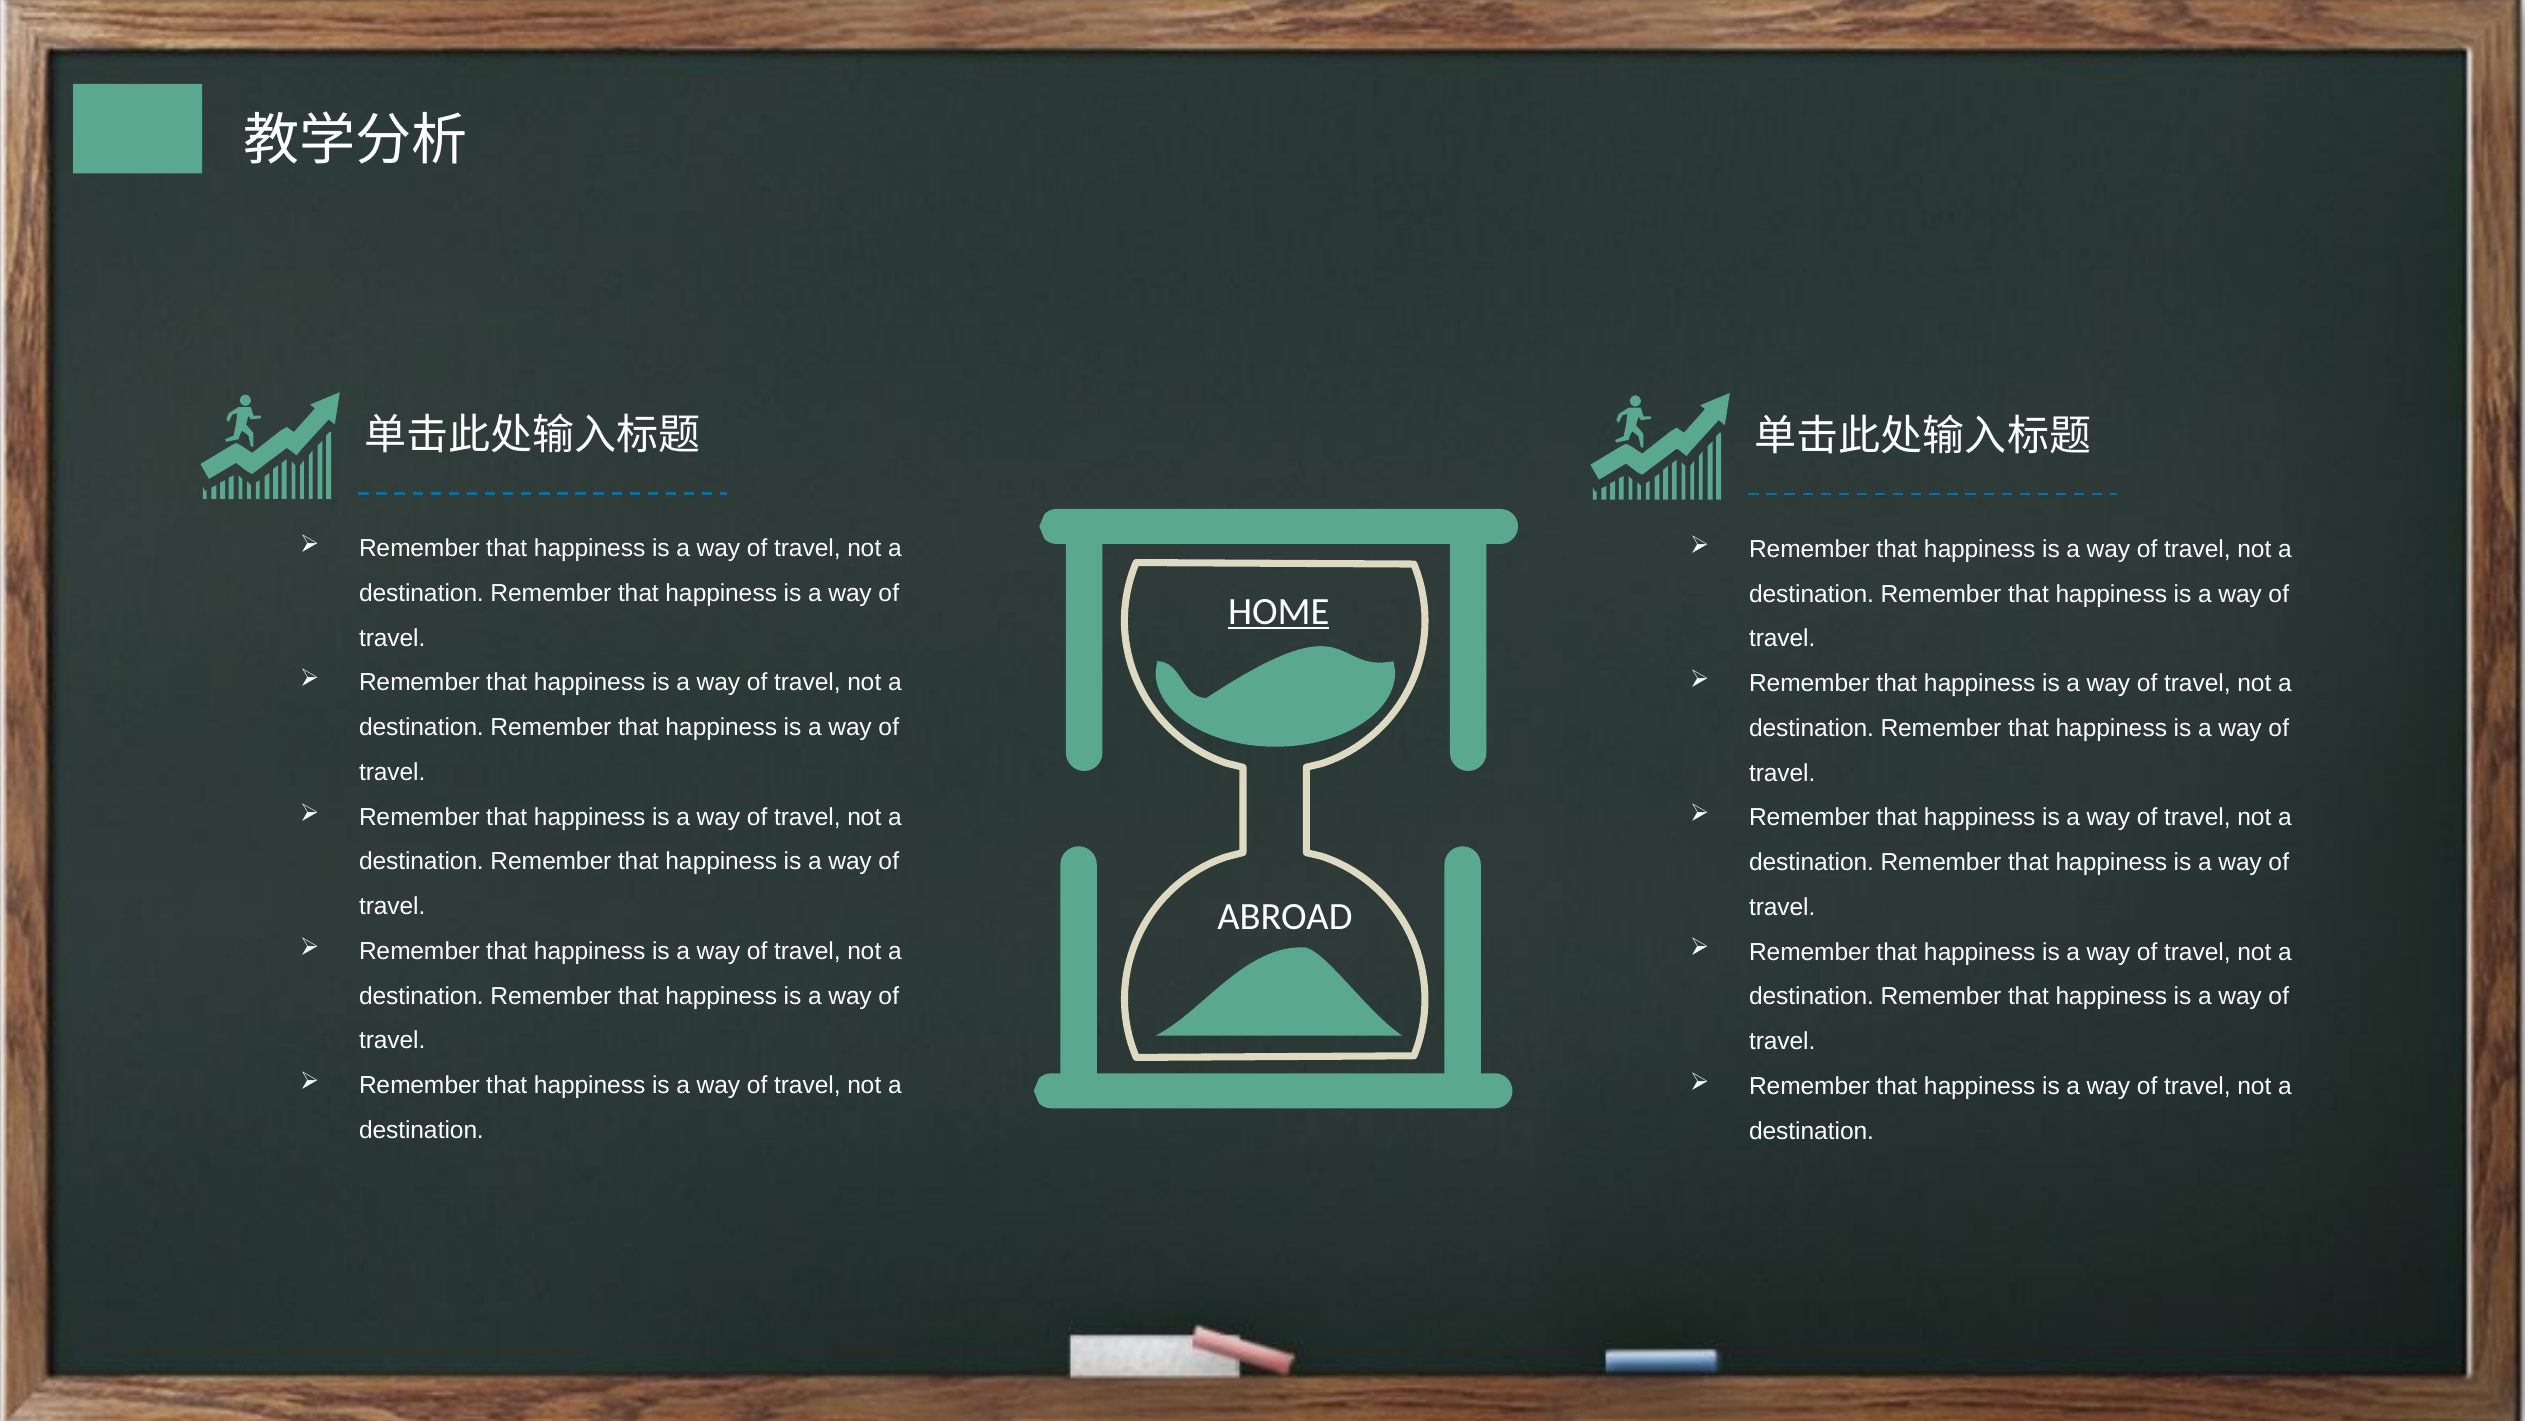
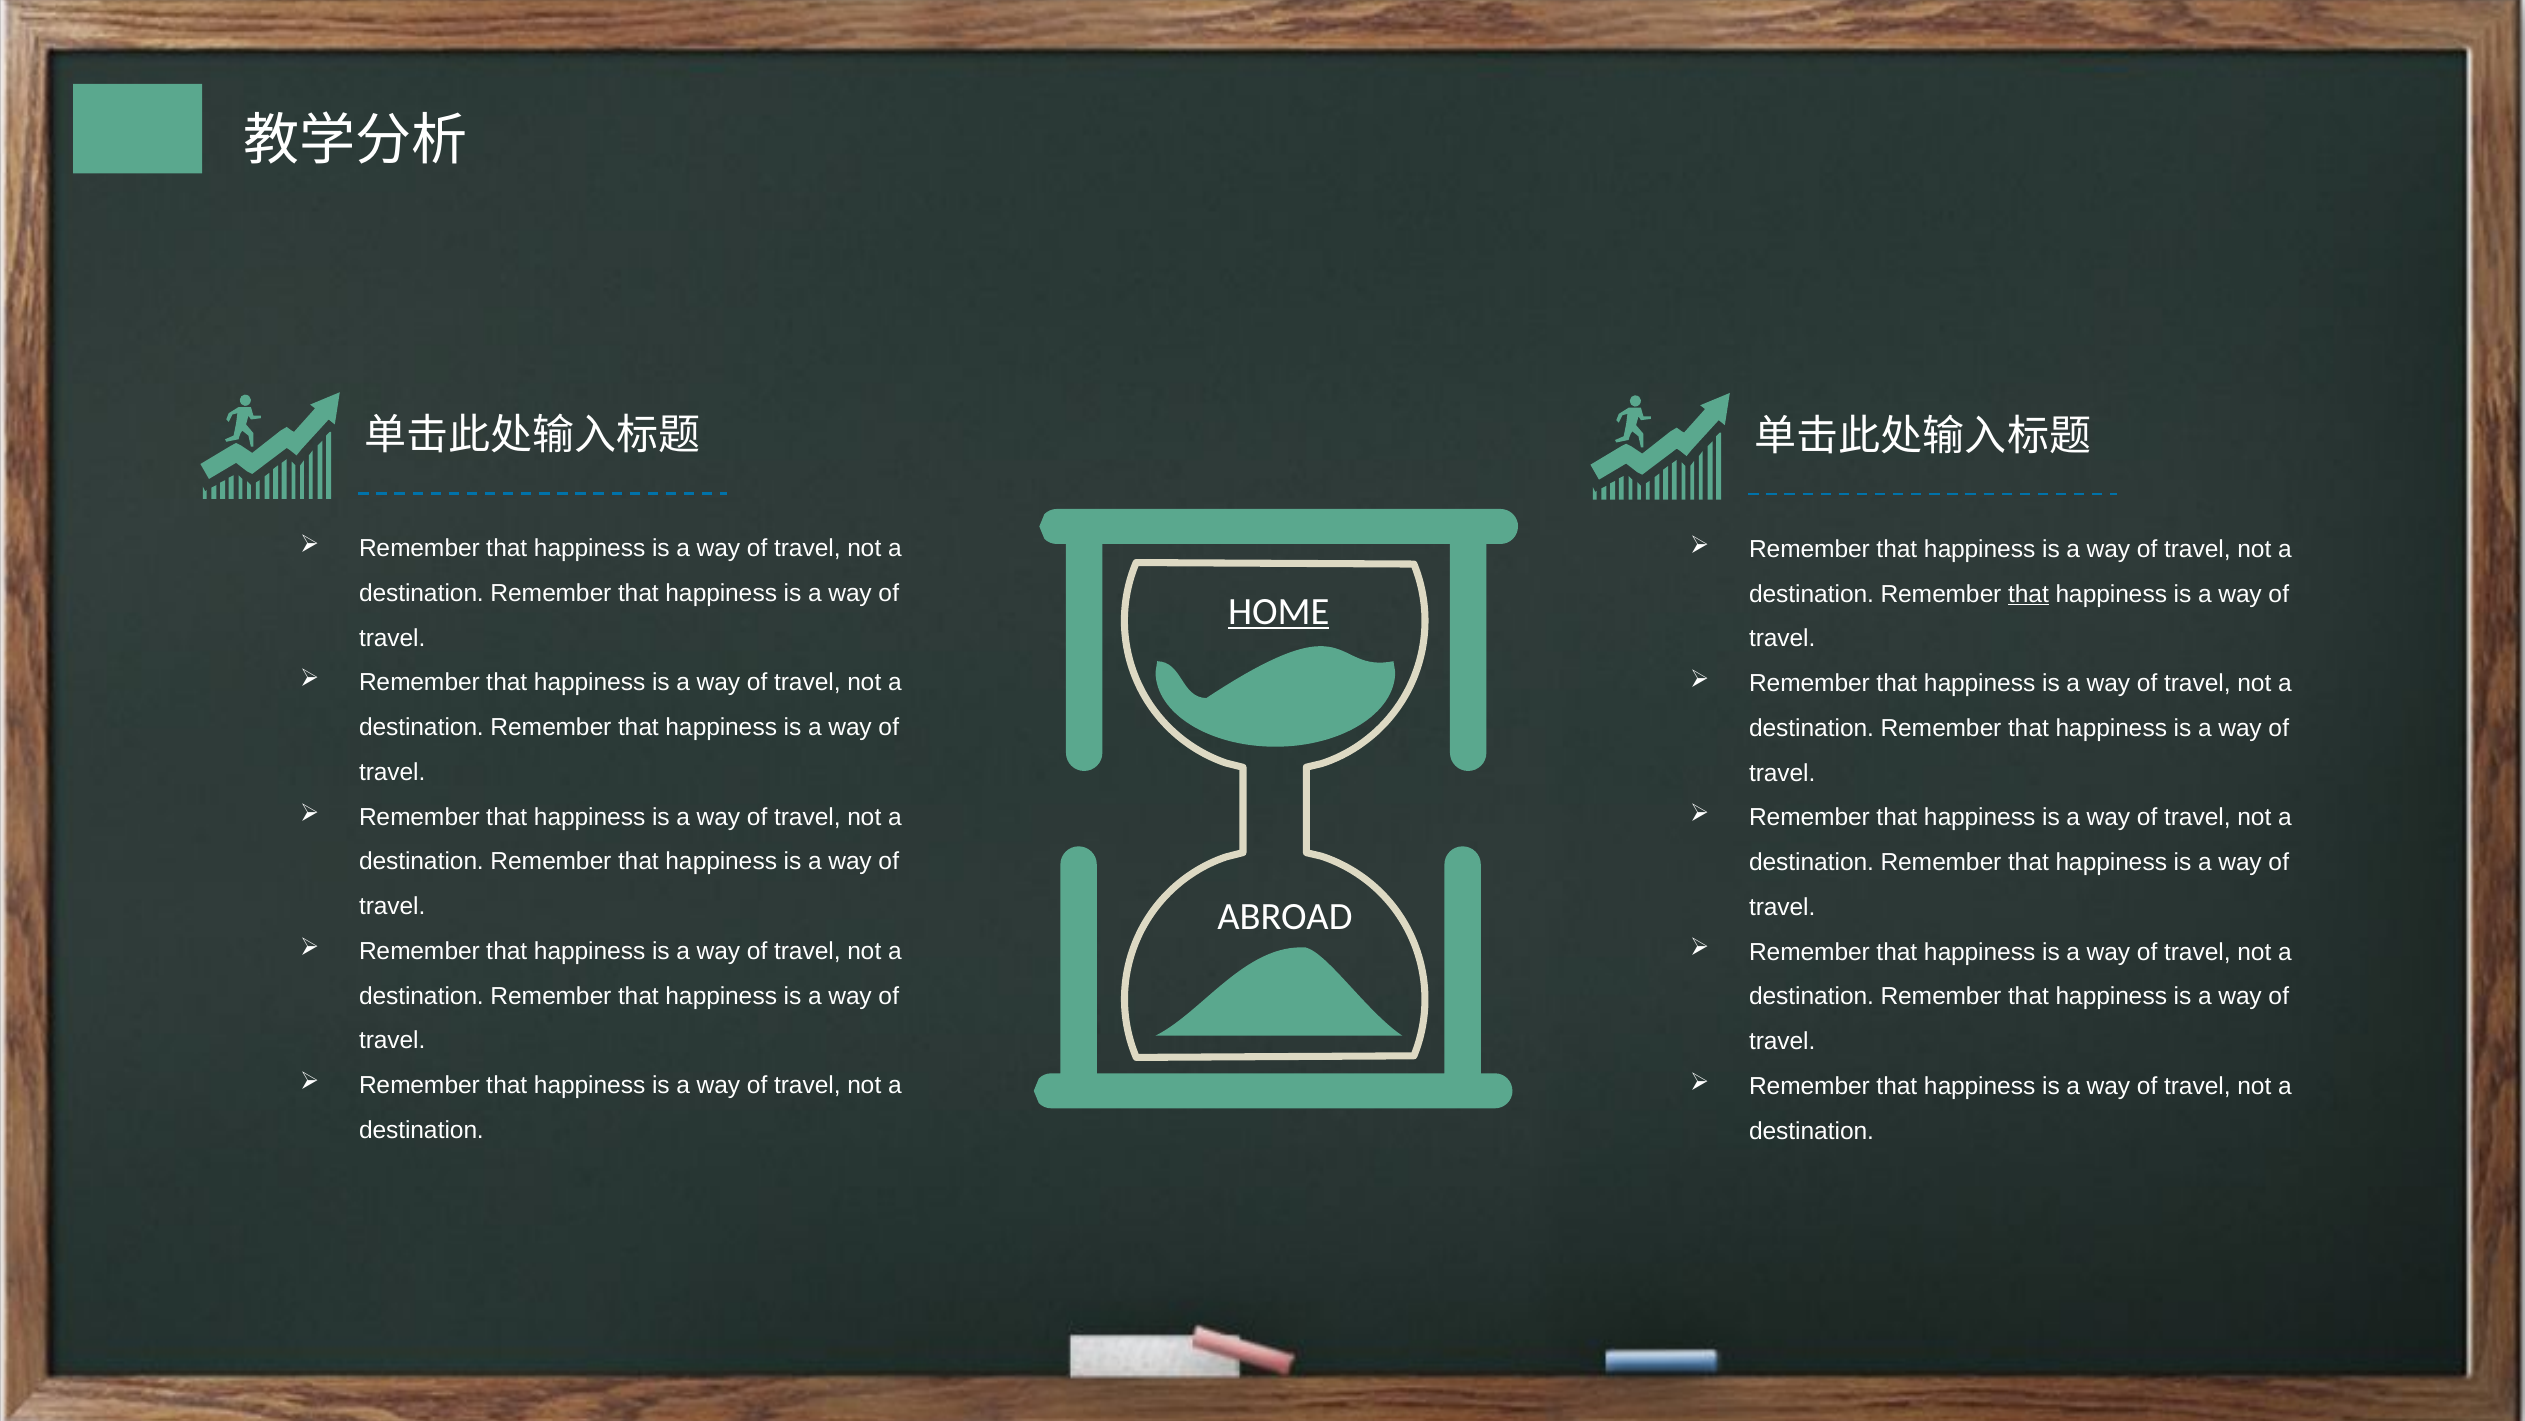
that at (2028, 594) underline: none -> present
